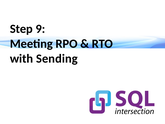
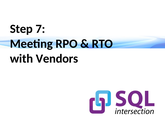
9: 9 -> 7
Sending: Sending -> Vendors
